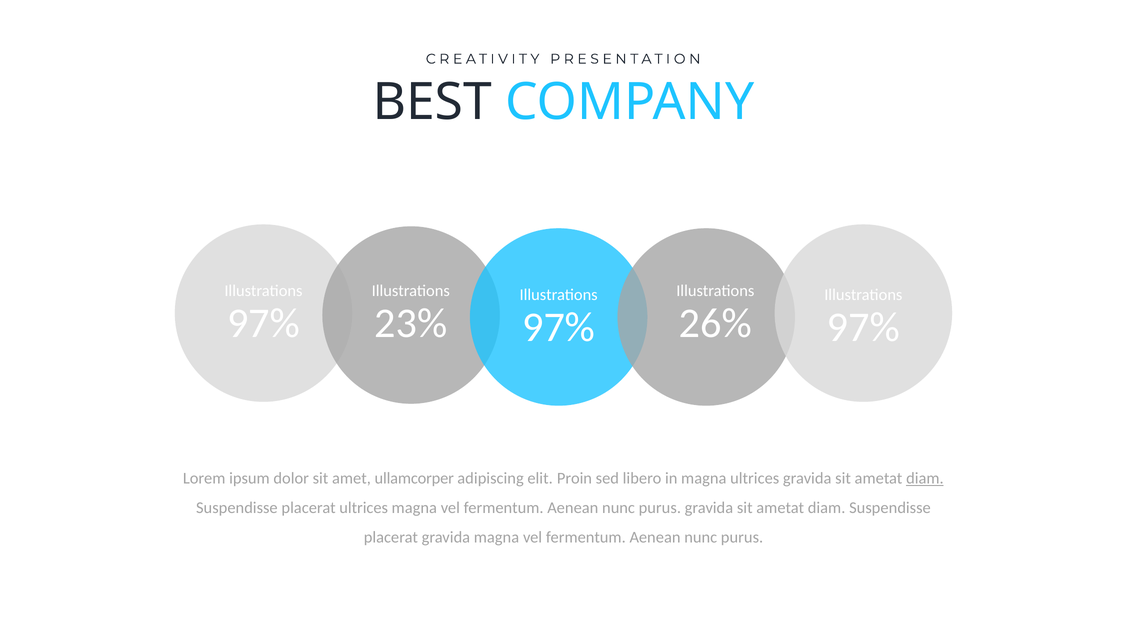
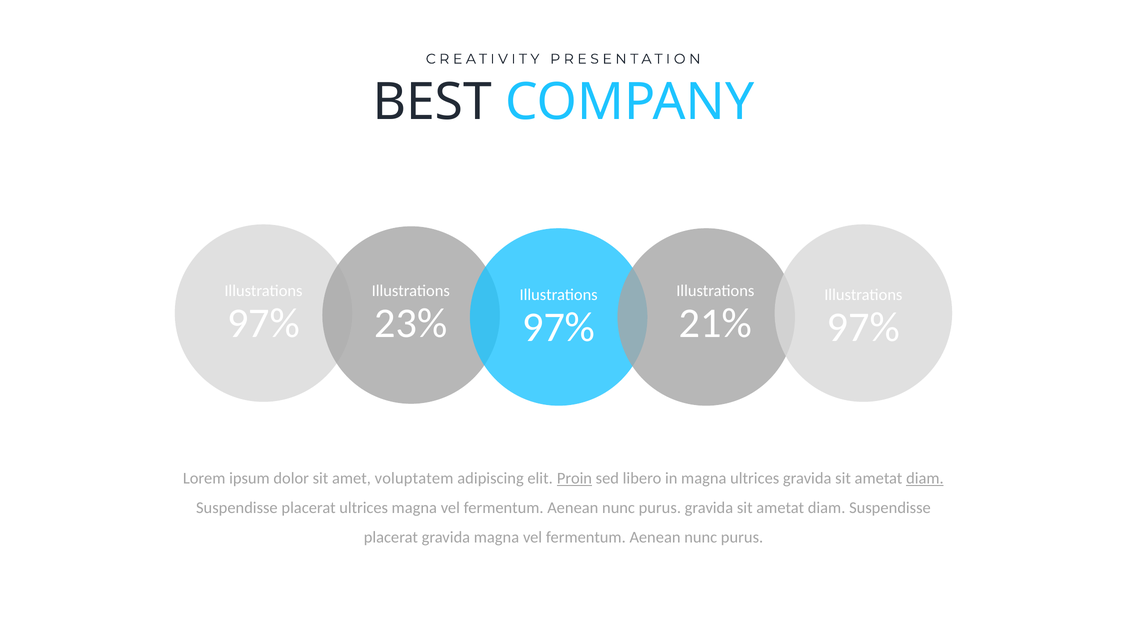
26%: 26% -> 21%
ullamcorper: ullamcorper -> voluptatem
Proin underline: none -> present
